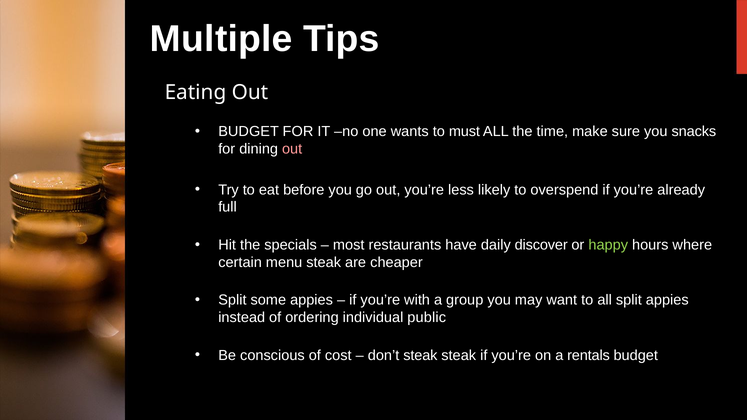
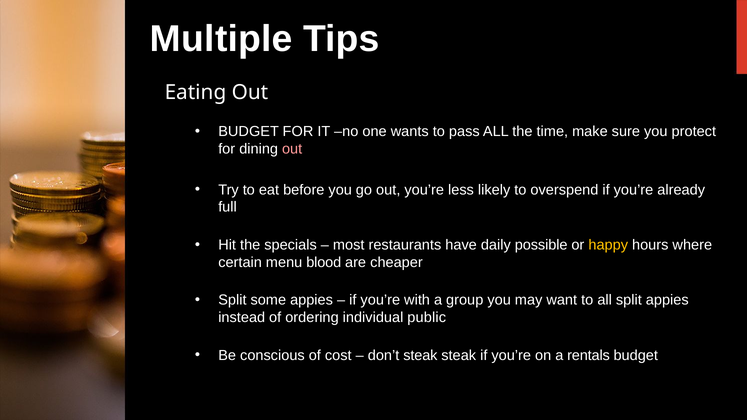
must: must -> pass
snacks: snacks -> protect
discover: discover -> possible
happy colour: light green -> yellow
menu steak: steak -> blood
